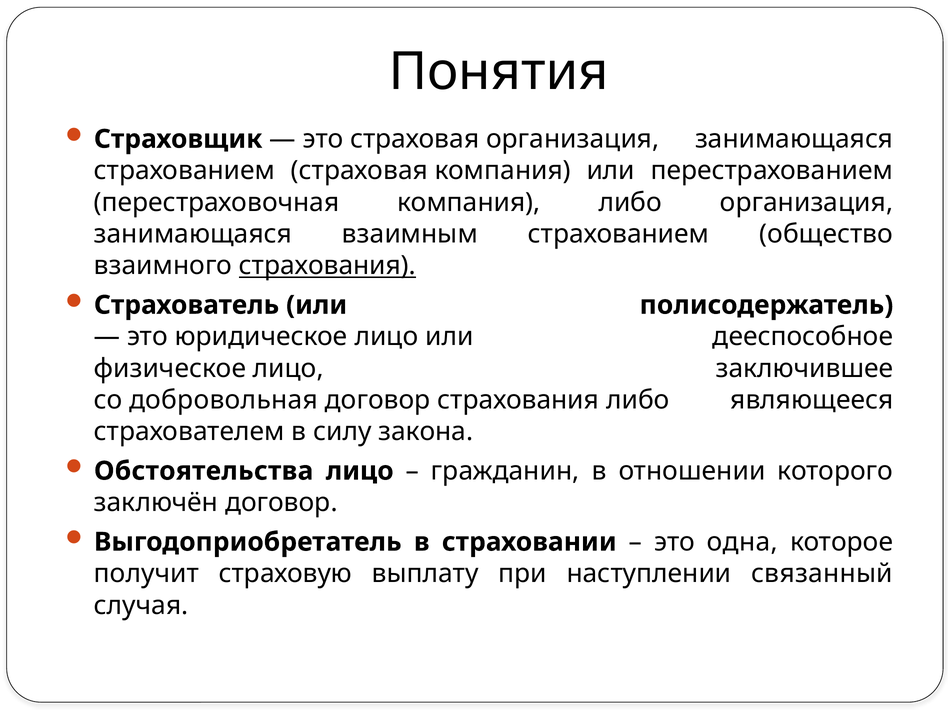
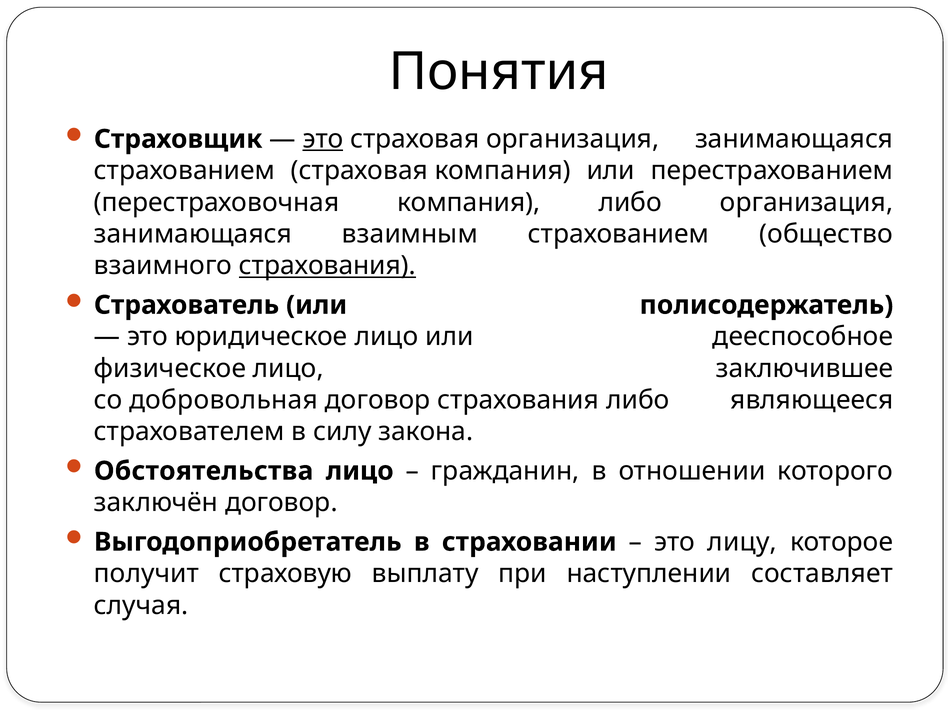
это at (323, 139) underline: none -> present
одна: одна -> лицу
связанный: связанный -> составляет
